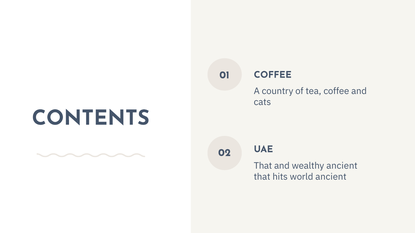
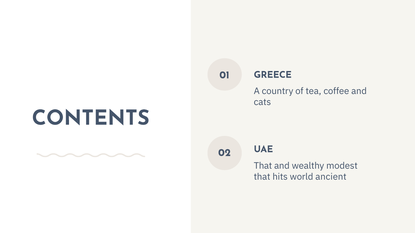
COFFEE at (273, 75): COFFEE -> GREECE
wealthy ancient: ancient -> modest
